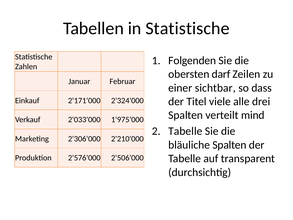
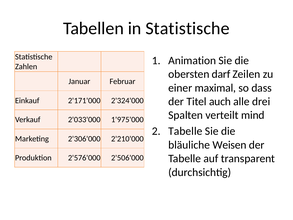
Folgenden: Folgenden -> Animation
sichtbar: sichtbar -> maximal
viele: viele -> auch
bläuliche Spalten: Spalten -> Weisen
